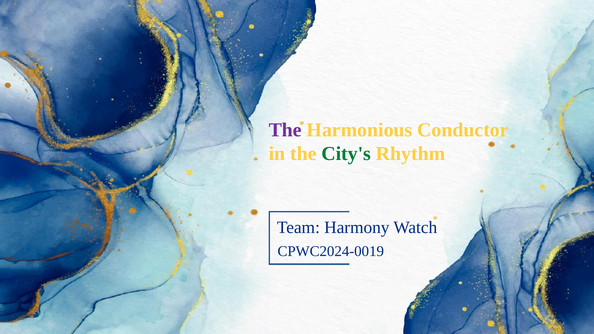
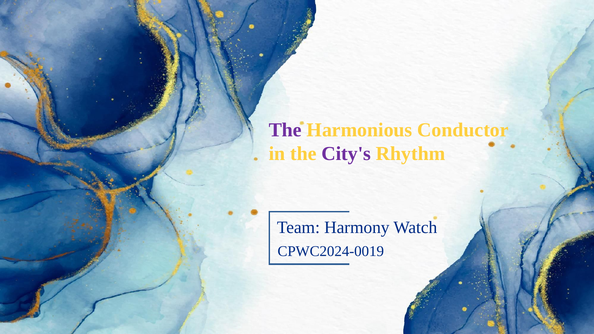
City's colour: green -> purple
